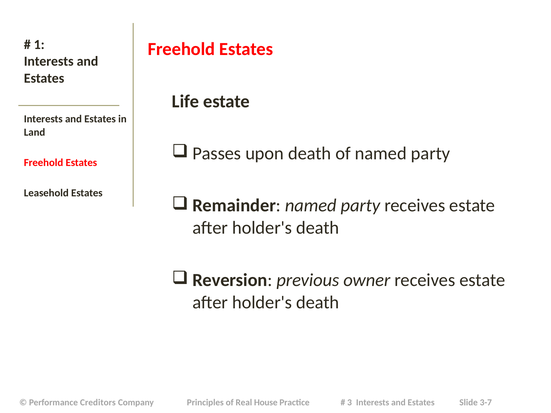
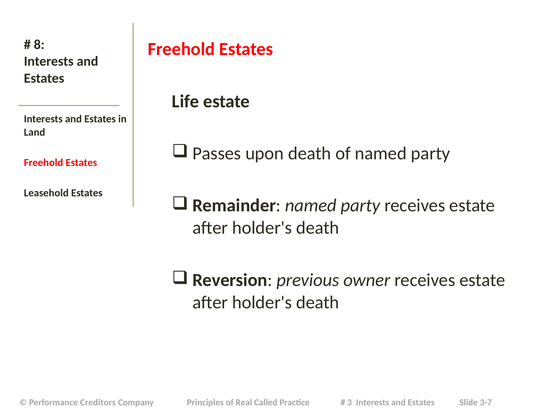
1: 1 -> 8
House: House -> Called
